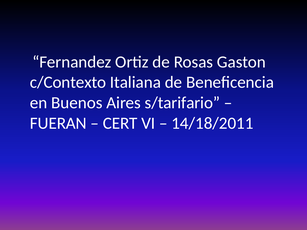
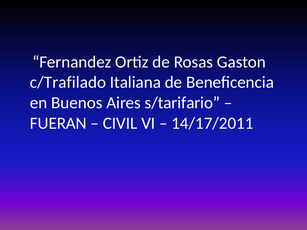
c/Contexto: c/Contexto -> c/Trafilado
CERT: CERT -> CIVIL
14/18/2011: 14/18/2011 -> 14/17/2011
